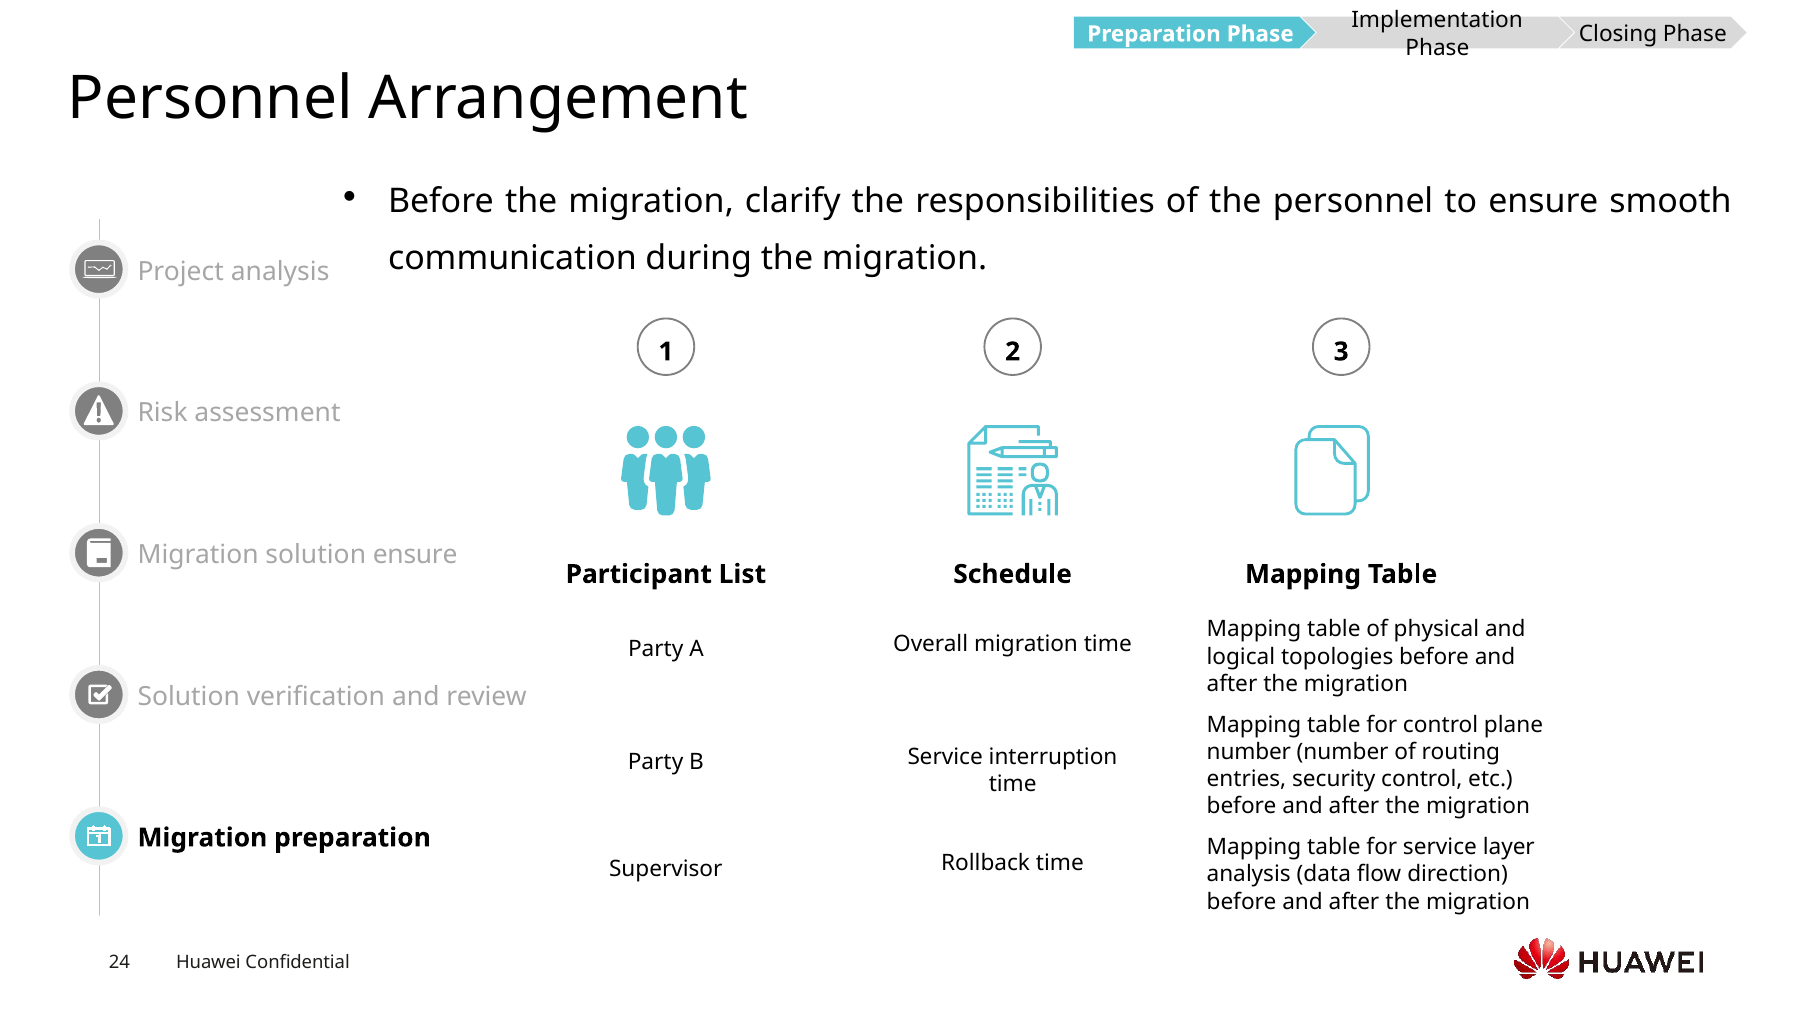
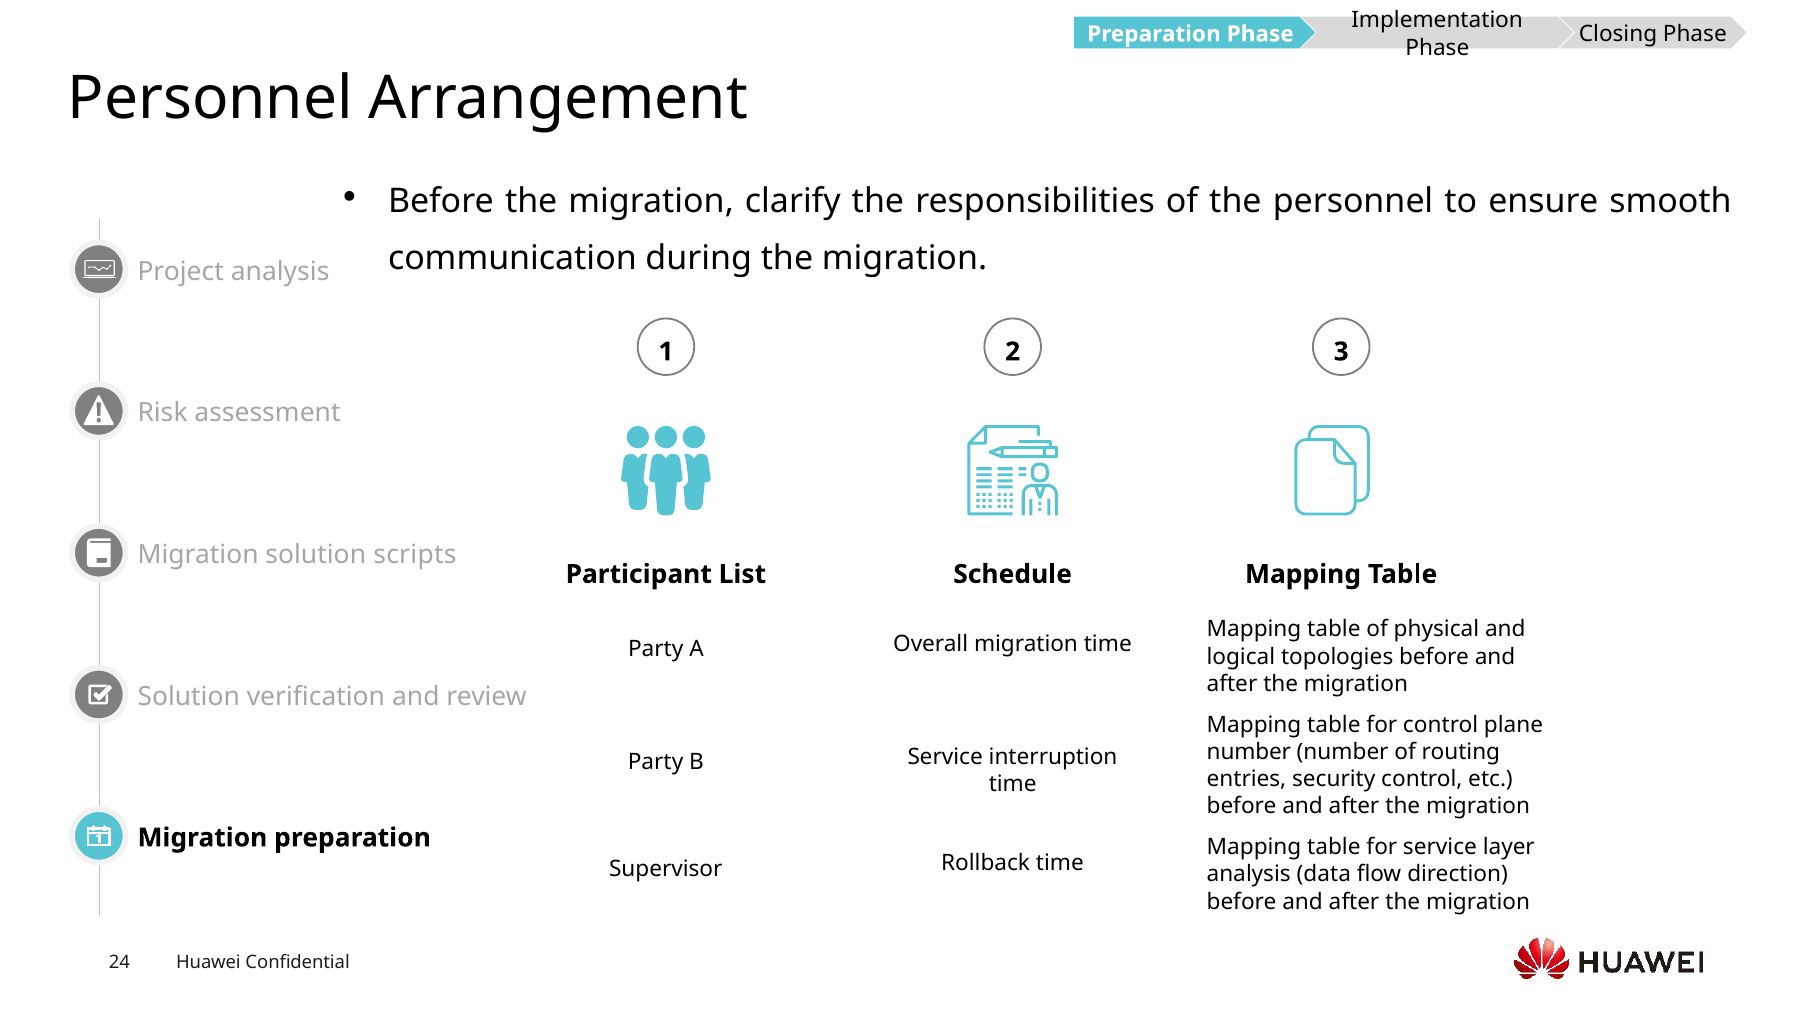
solution ensure: ensure -> scripts
